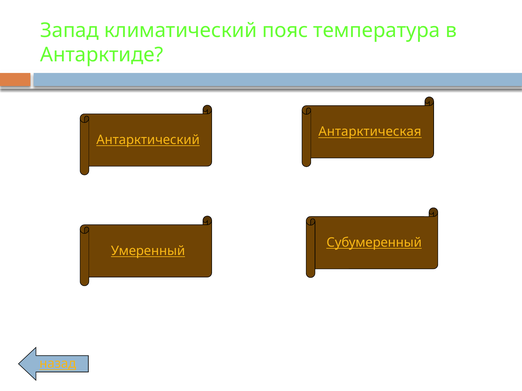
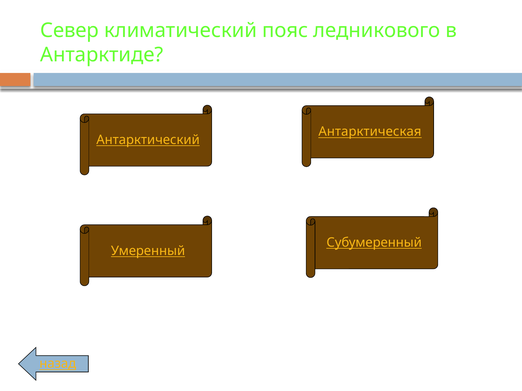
Запад: Запад -> Север
температура: температура -> ледникового
